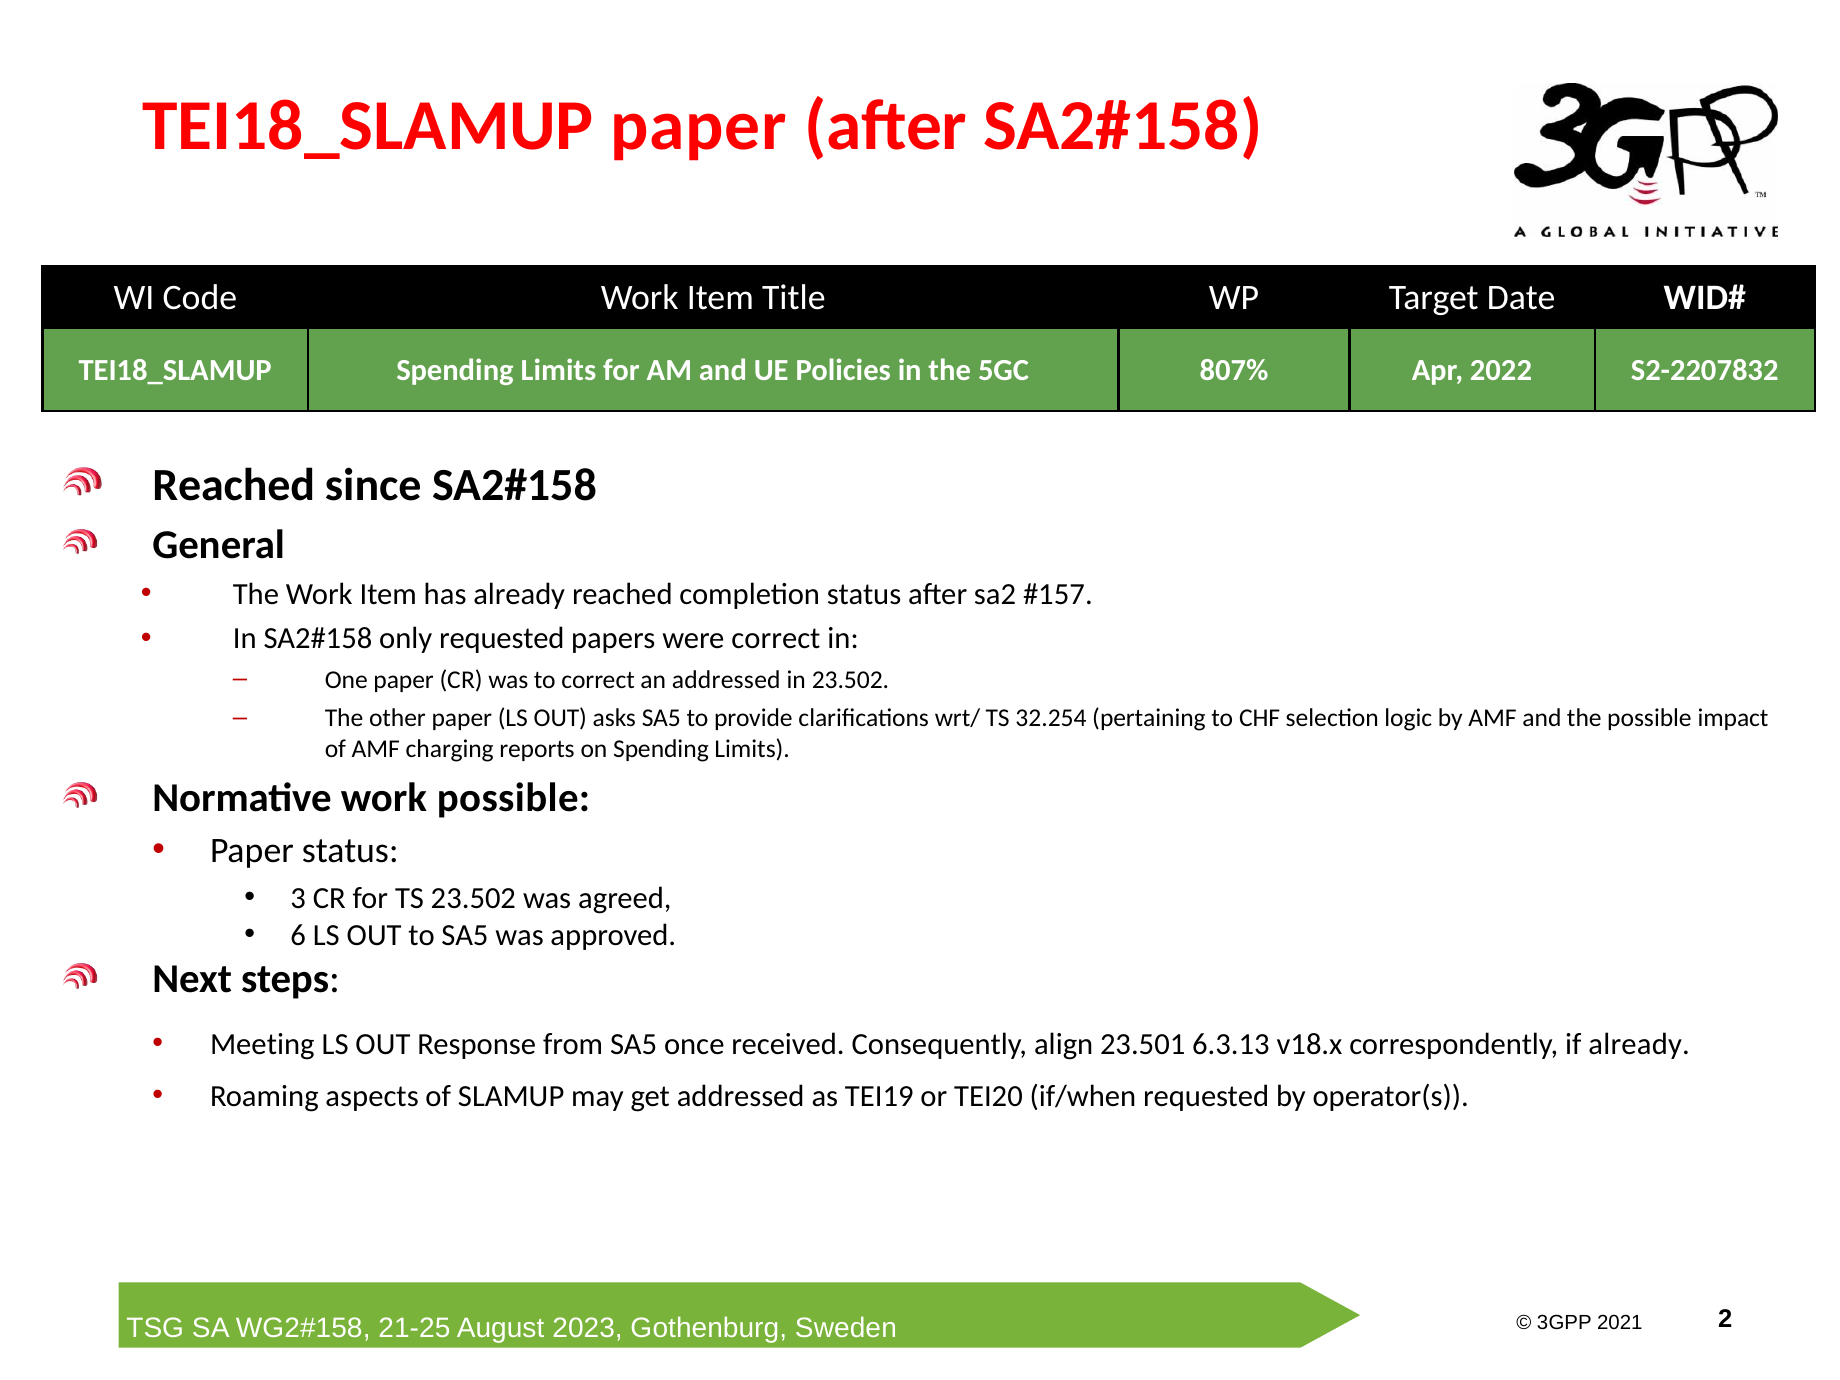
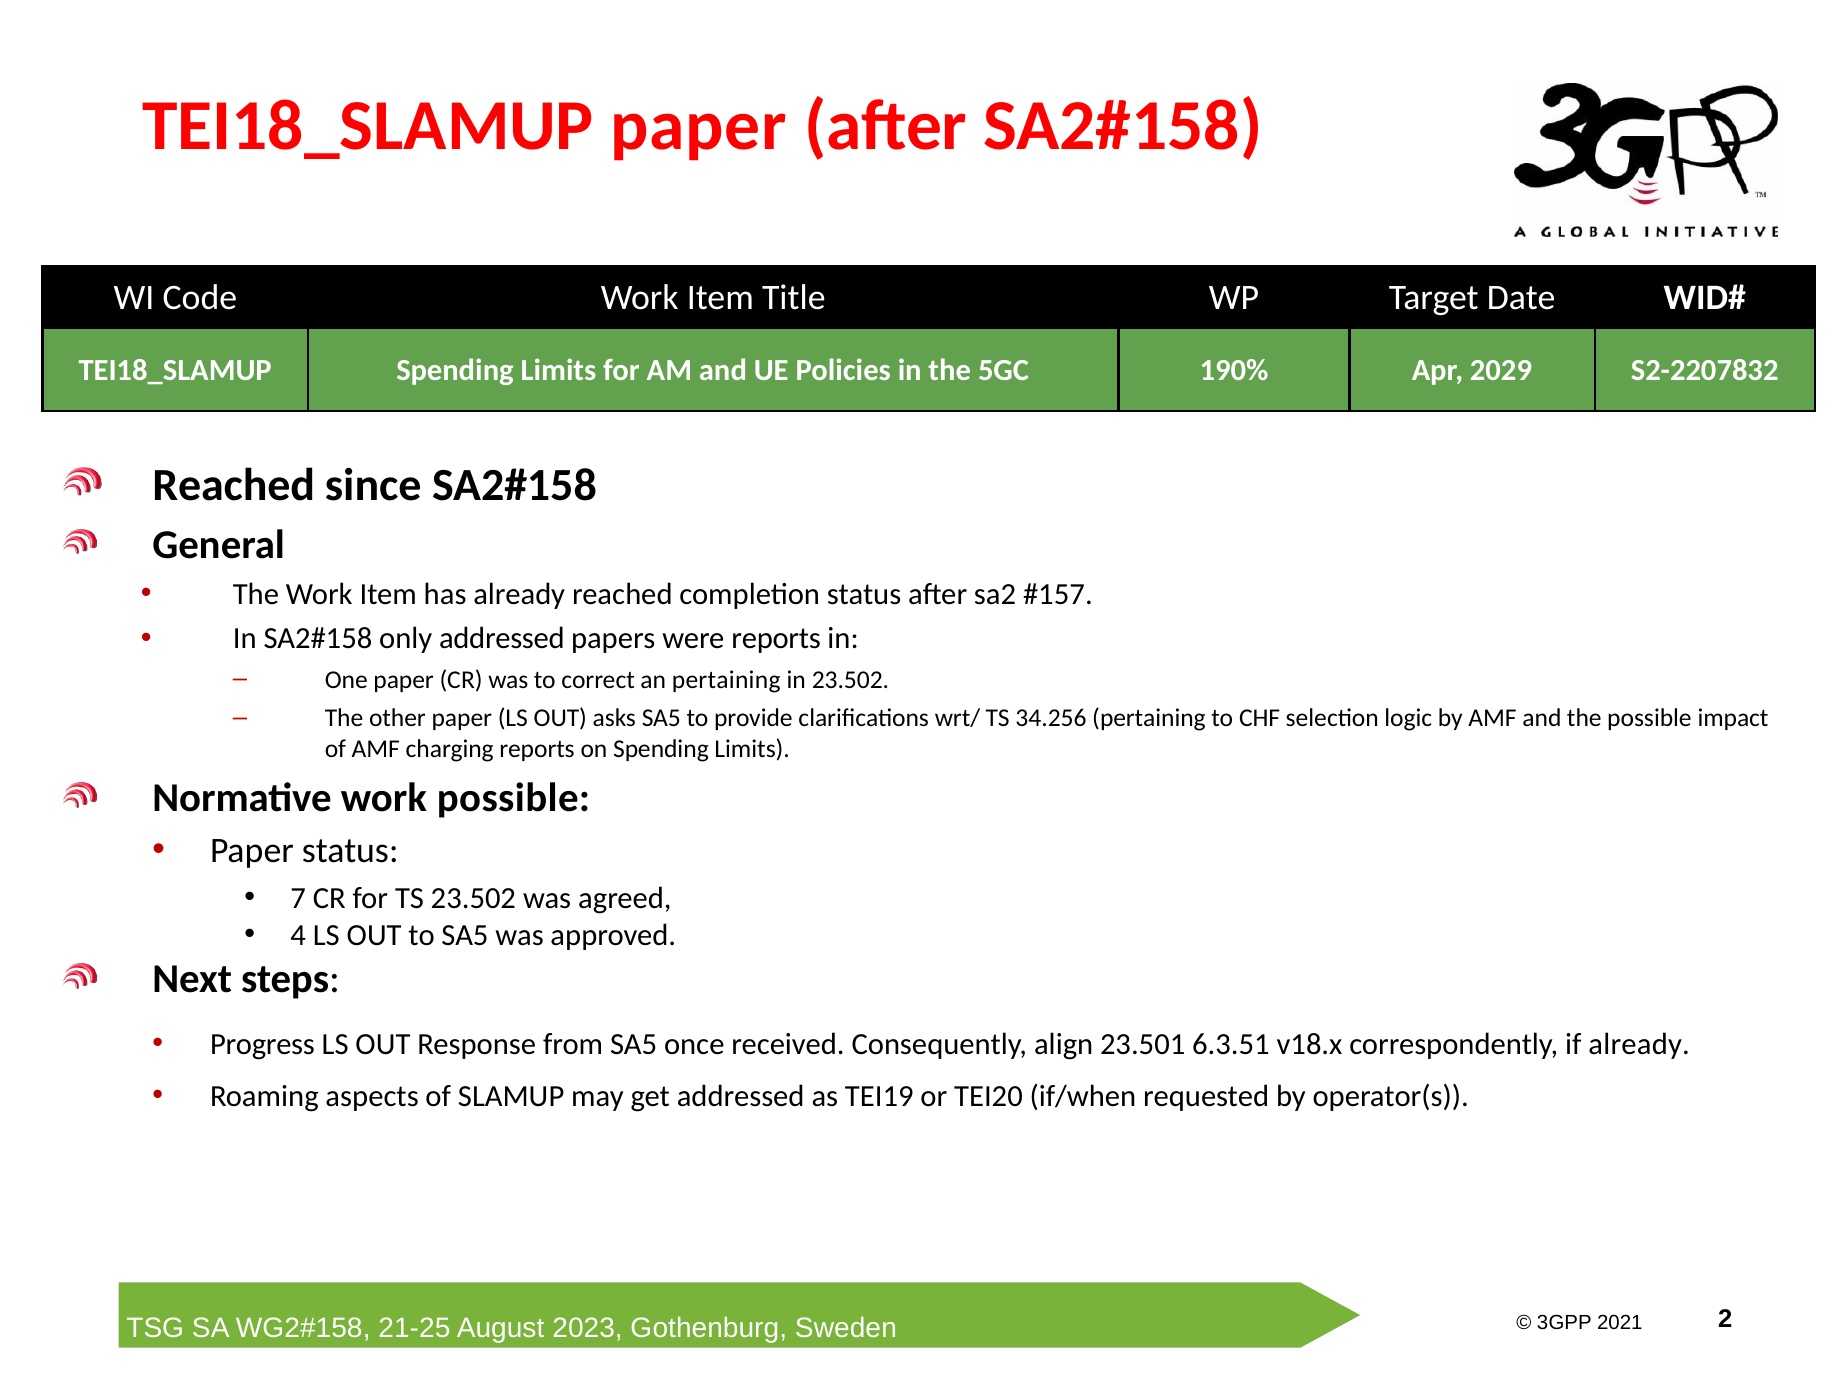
807%: 807% -> 190%
2022: 2022 -> 2029
only requested: requested -> addressed
were correct: correct -> reports
an addressed: addressed -> pertaining
32.254: 32.254 -> 34.256
3: 3 -> 7
6: 6 -> 4
Meeting: Meeting -> Progress
6.3.13: 6.3.13 -> 6.3.51
